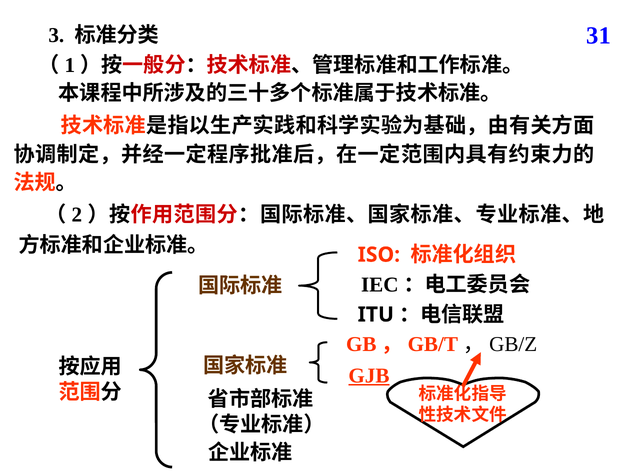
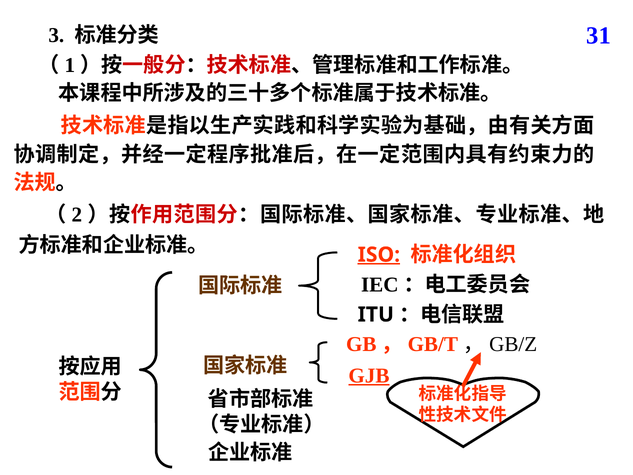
ISO underline: none -> present
